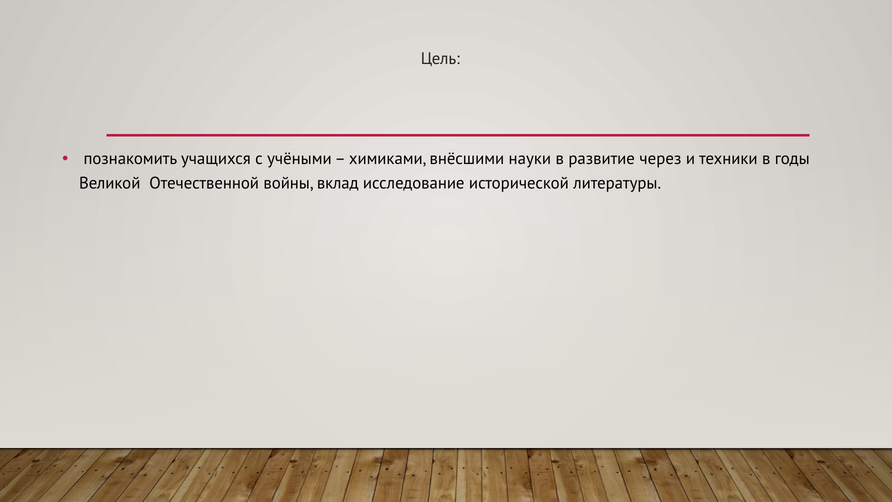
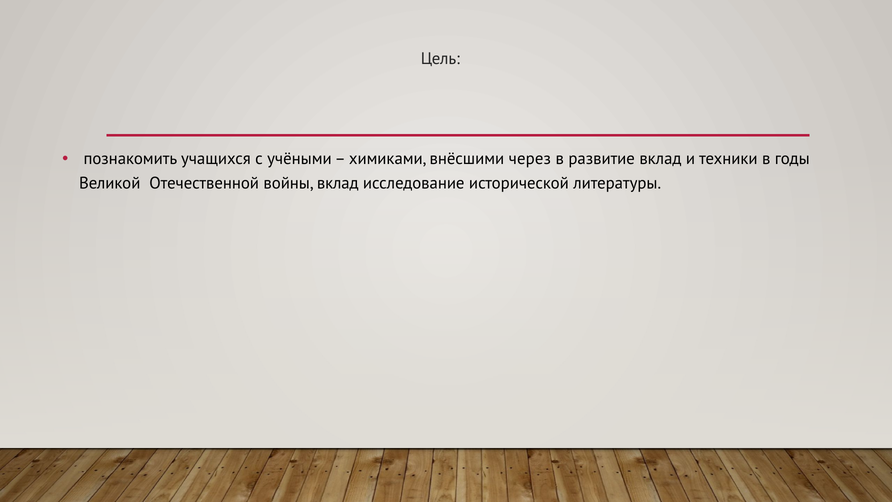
науки: науки -> через
развитие через: через -> вклад
